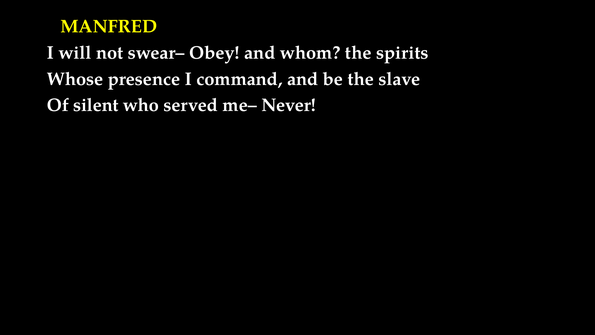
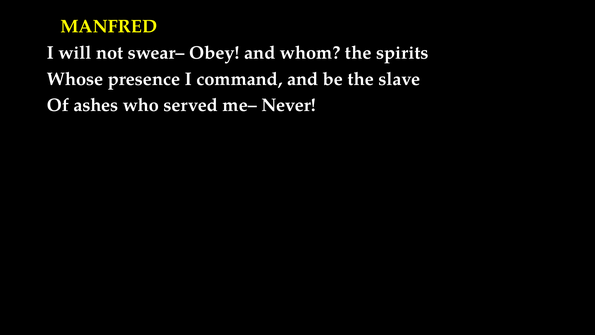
silent: silent -> ashes
